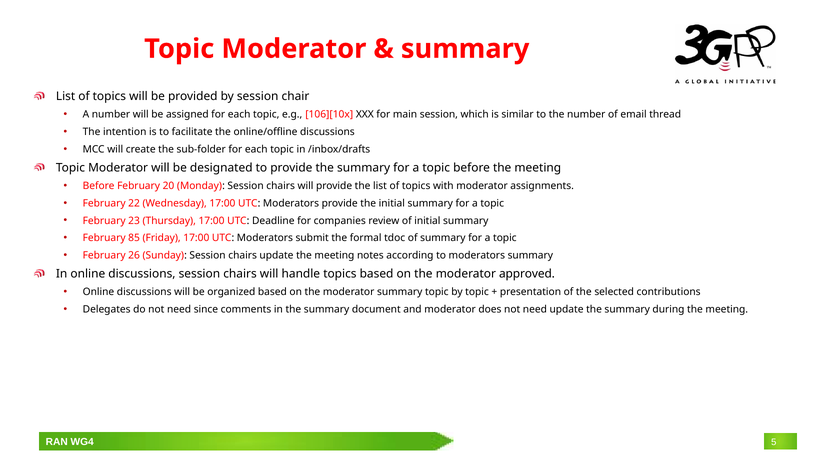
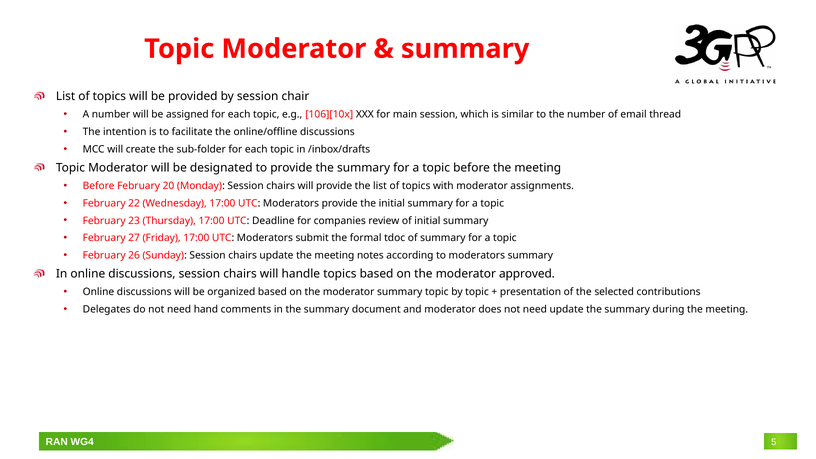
85: 85 -> 27
since: since -> hand
